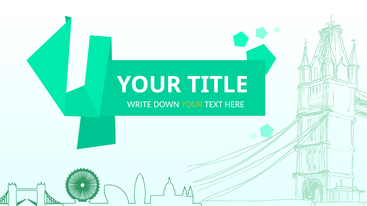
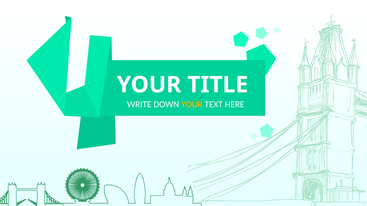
YOUR at (192, 105) colour: light green -> yellow
